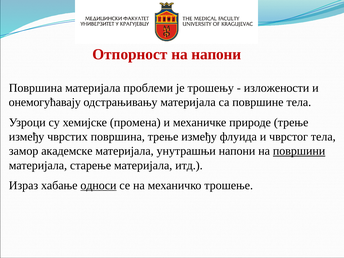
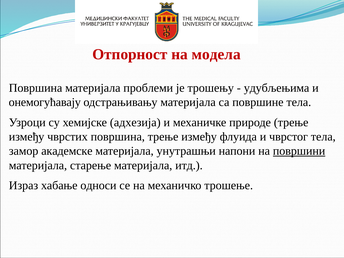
на напони: напони -> модела
изложености: изложености -> удубљењима
промена: промена -> адхезија
односи underline: present -> none
